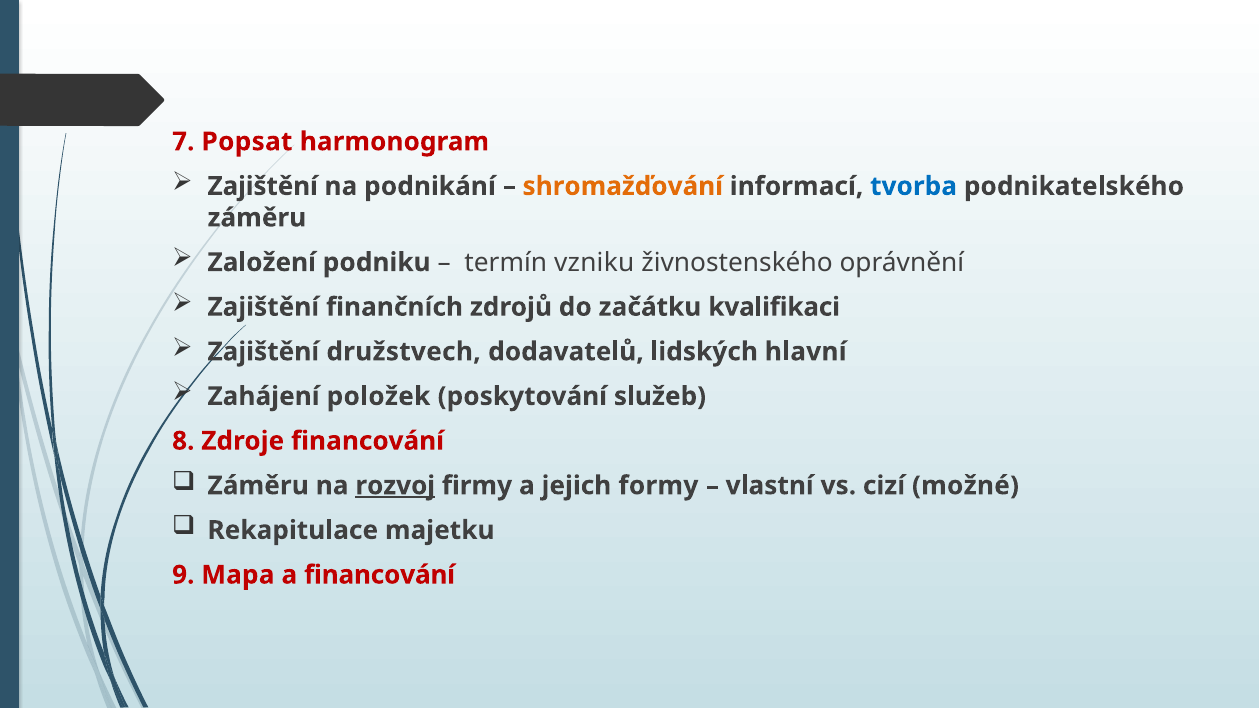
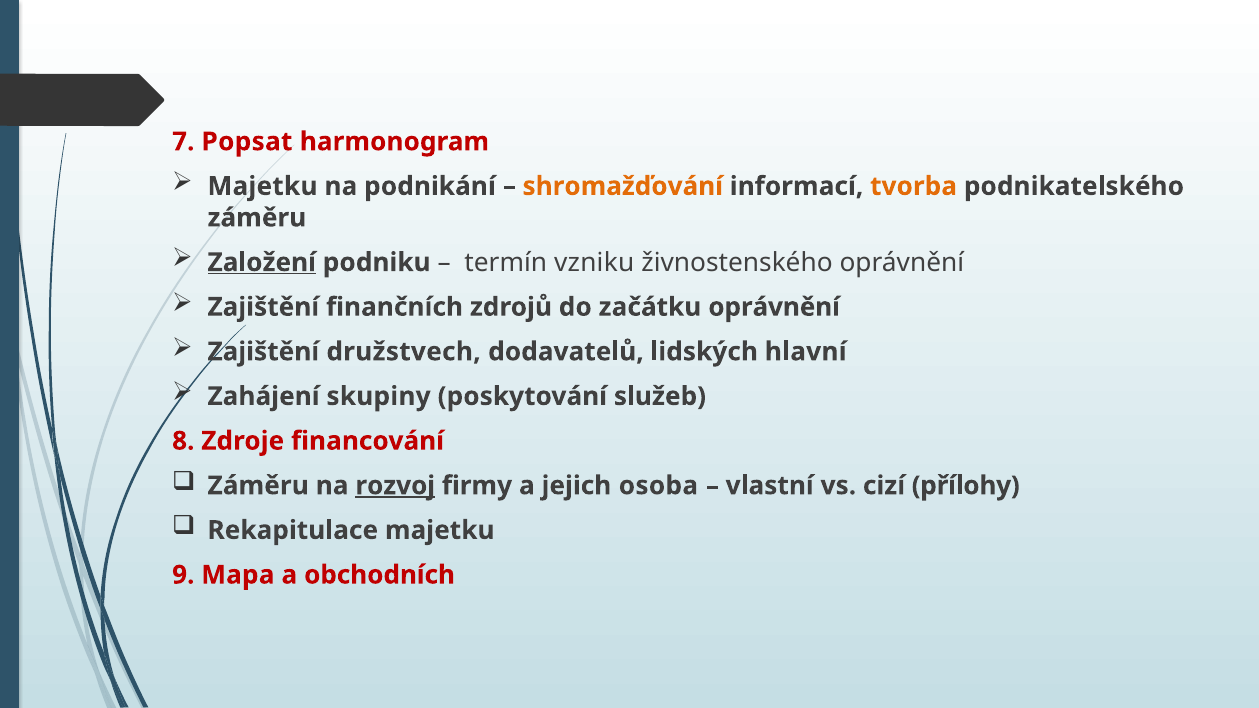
Zajištění at (263, 186): Zajištění -> Majetku
tvorba colour: blue -> orange
Založení underline: none -> present
začátku kvalifikaci: kvalifikaci -> oprávnění
položek: položek -> skupiny
formy: formy -> osoba
možné: možné -> přílohy
a financování: financování -> obchodních
